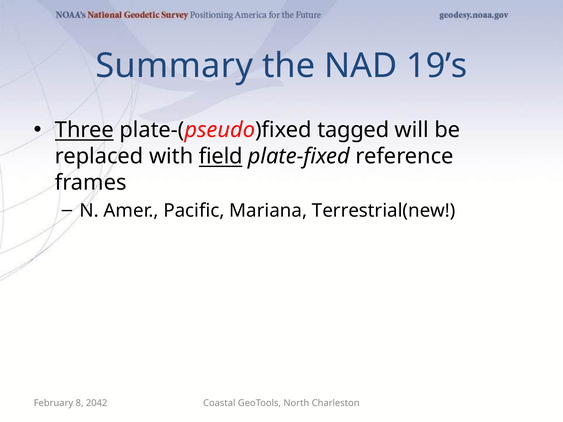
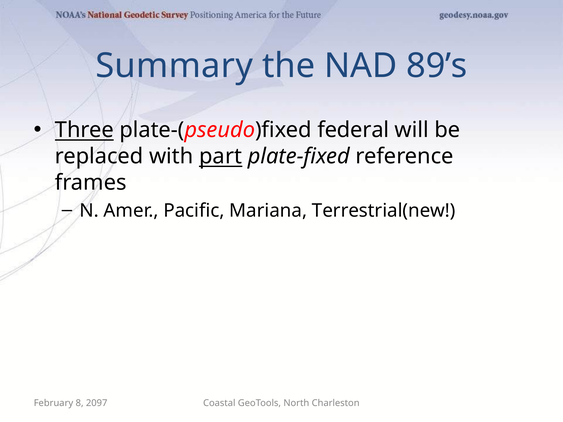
19’s: 19’s -> 89’s
tagged: tagged -> federal
field: field -> part
2042: 2042 -> 2097
